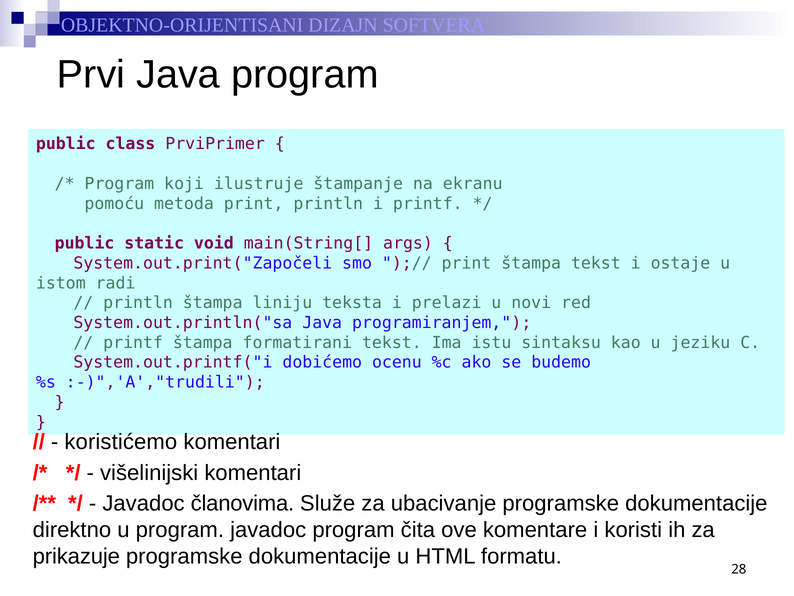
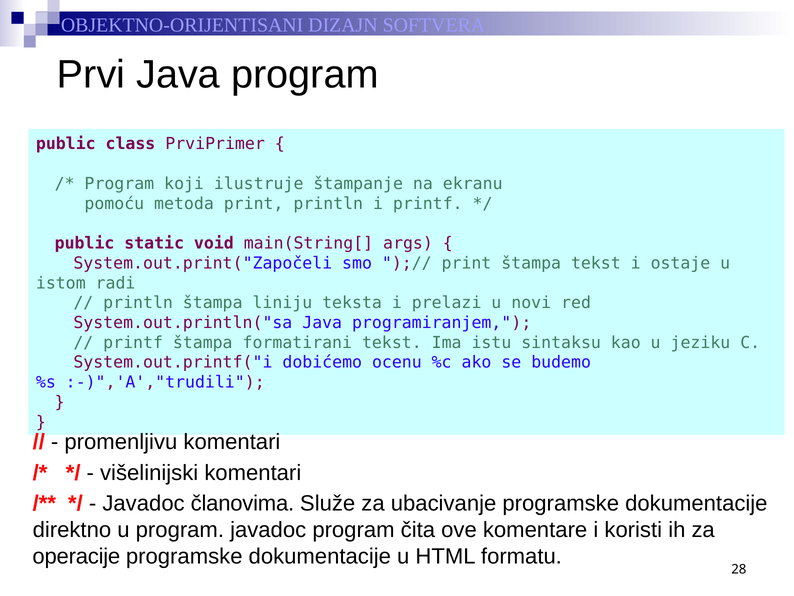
koristićemo: koristićemo -> promenljivu
prikazuje: prikazuje -> operacije
